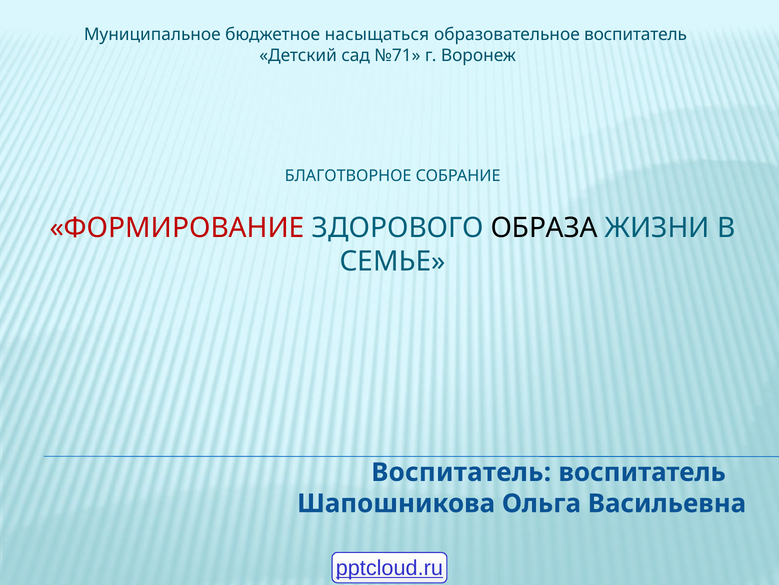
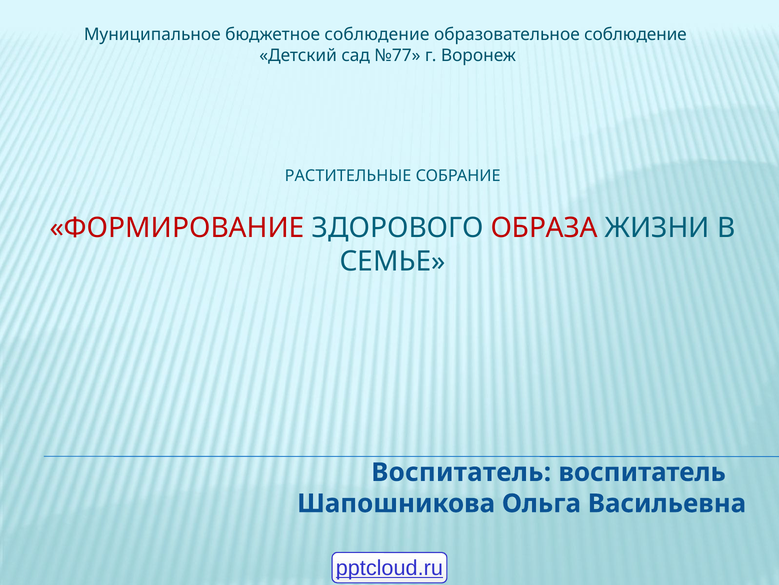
бюджетное насыщаться: насыщаться -> соблюдение
образовательное воспитатель: воспитатель -> соблюдение
№71: №71 -> №77
БЛАГОТВОРНОЕ: БЛАГОТВОРНОЕ -> РАСТИТЕЛЬНЫЕ
ОБРАЗА colour: black -> red
